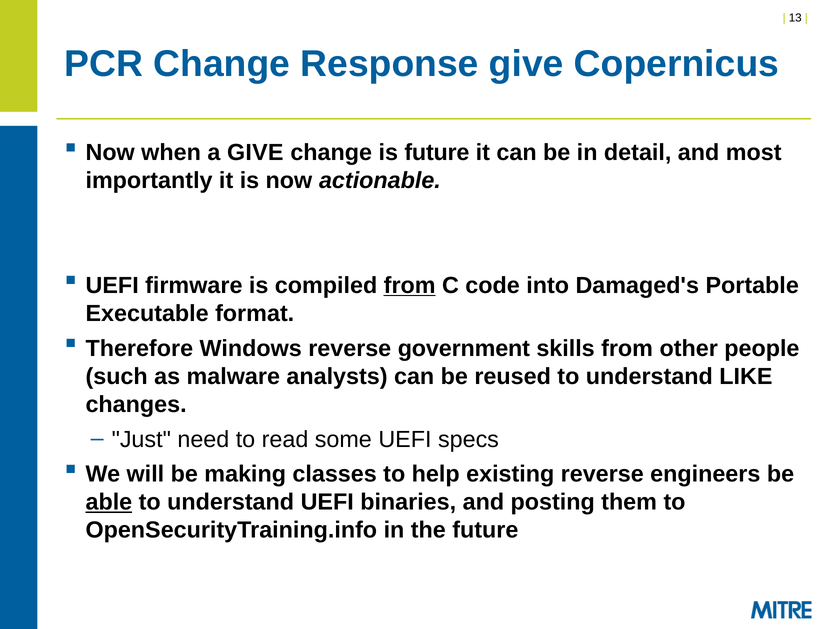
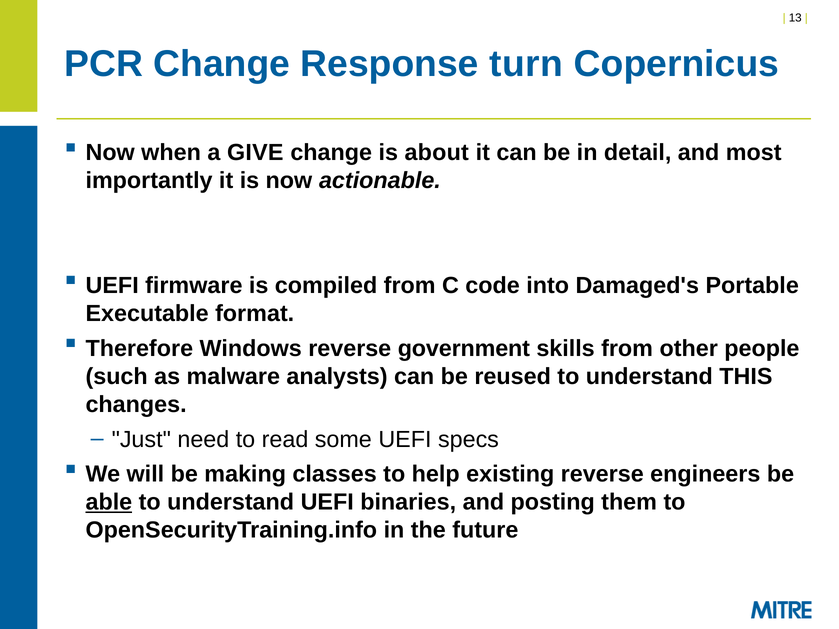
Response give: give -> turn
is future: future -> about
from at (410, 286) underline: present -> none
LIKE: LIKE -> THIS
